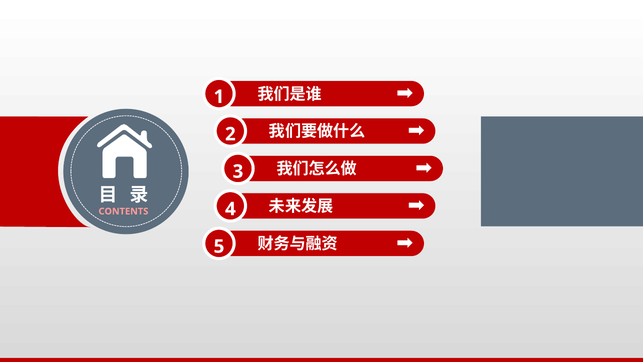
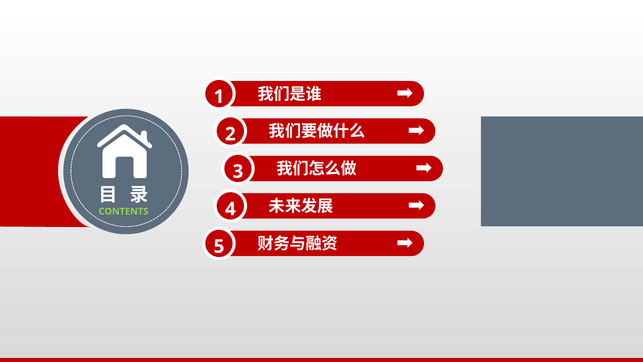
CONTENTS colour: pink -> light green
